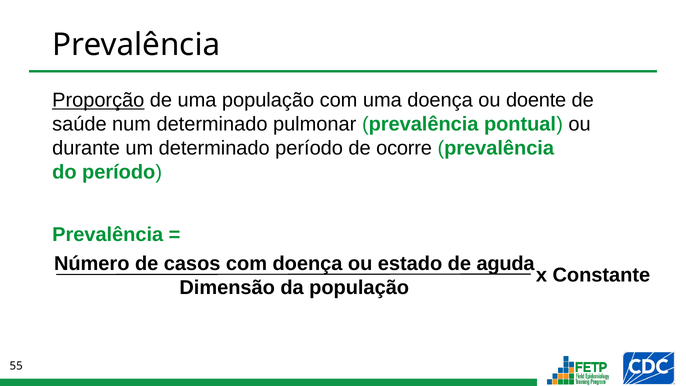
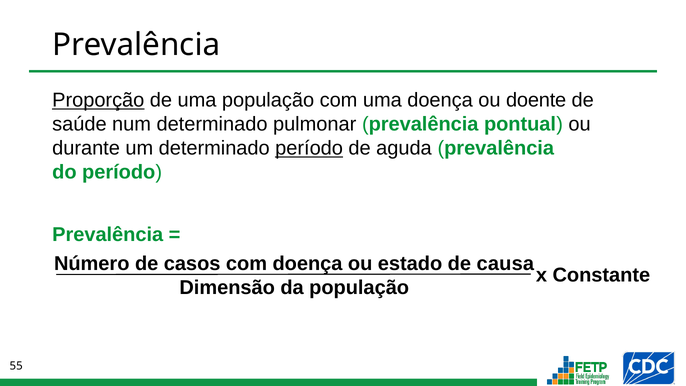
período at (309, 148) underline: none -> present
ocorre: ocorre -> aguda
aguda: aguda -> causa
